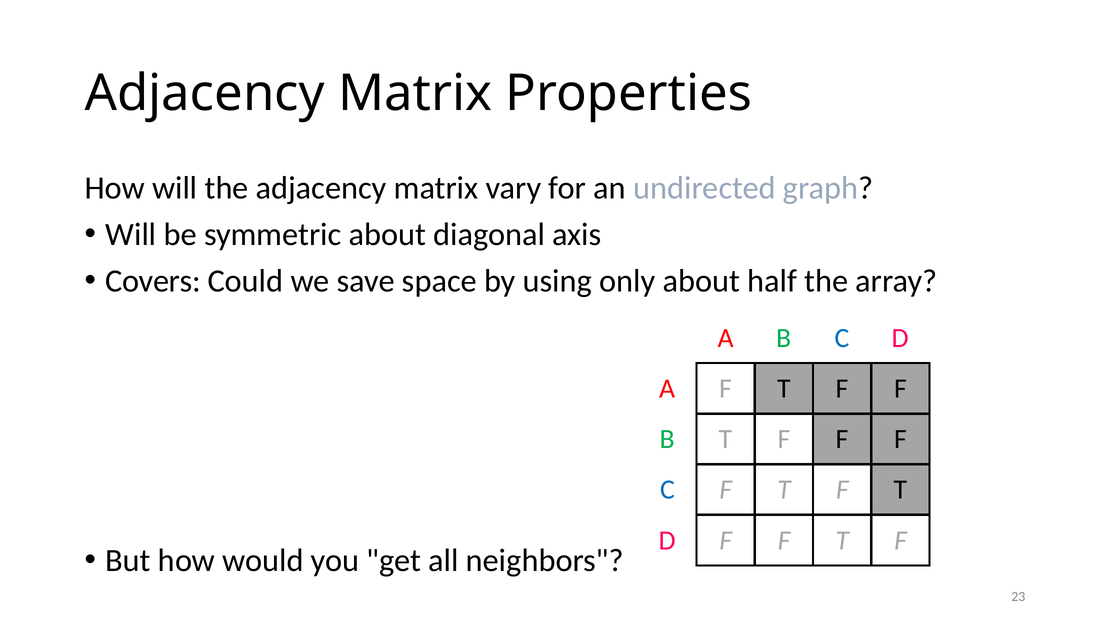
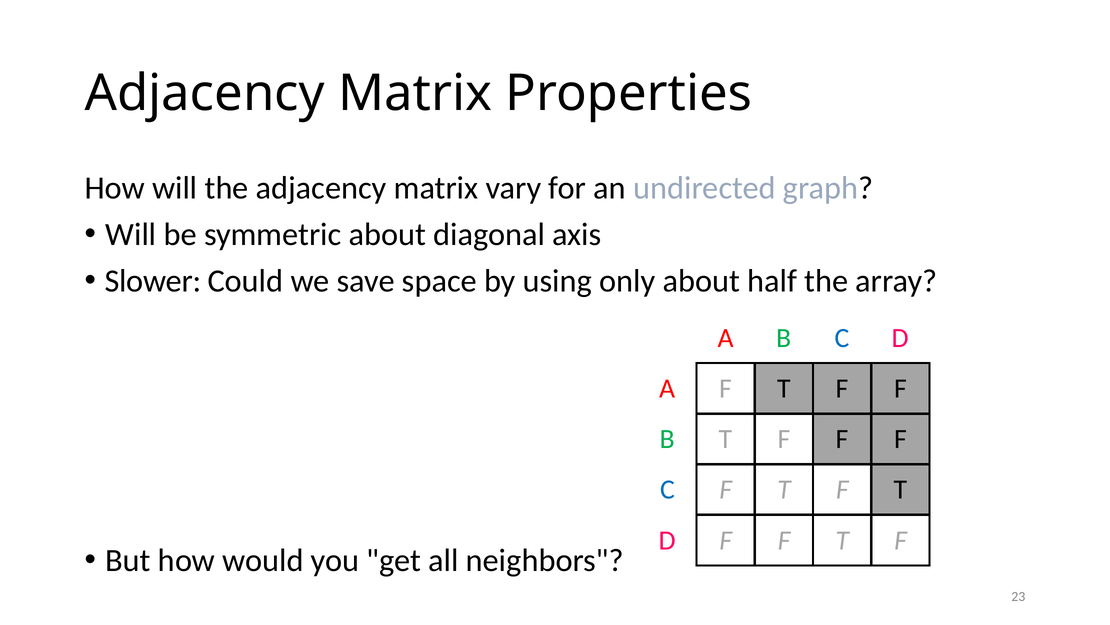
Covers: Covers -> Slower
